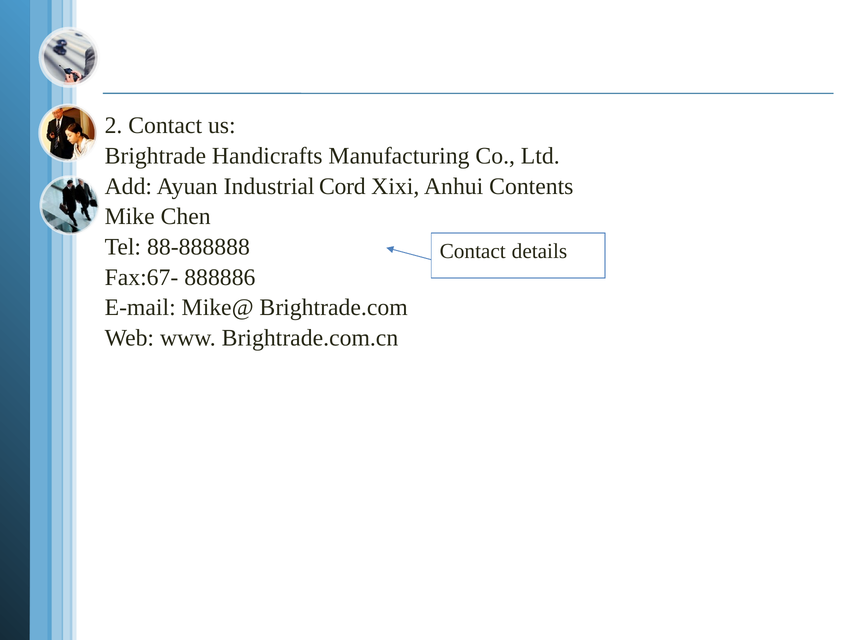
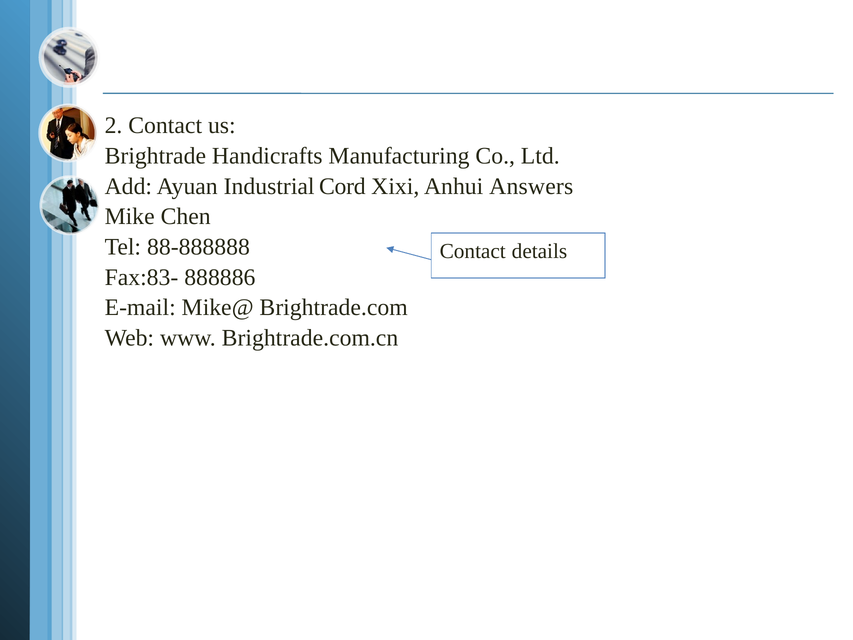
Contents: Contents -> Answers
Fax:67-: Fax:67- -> Fax:83-
